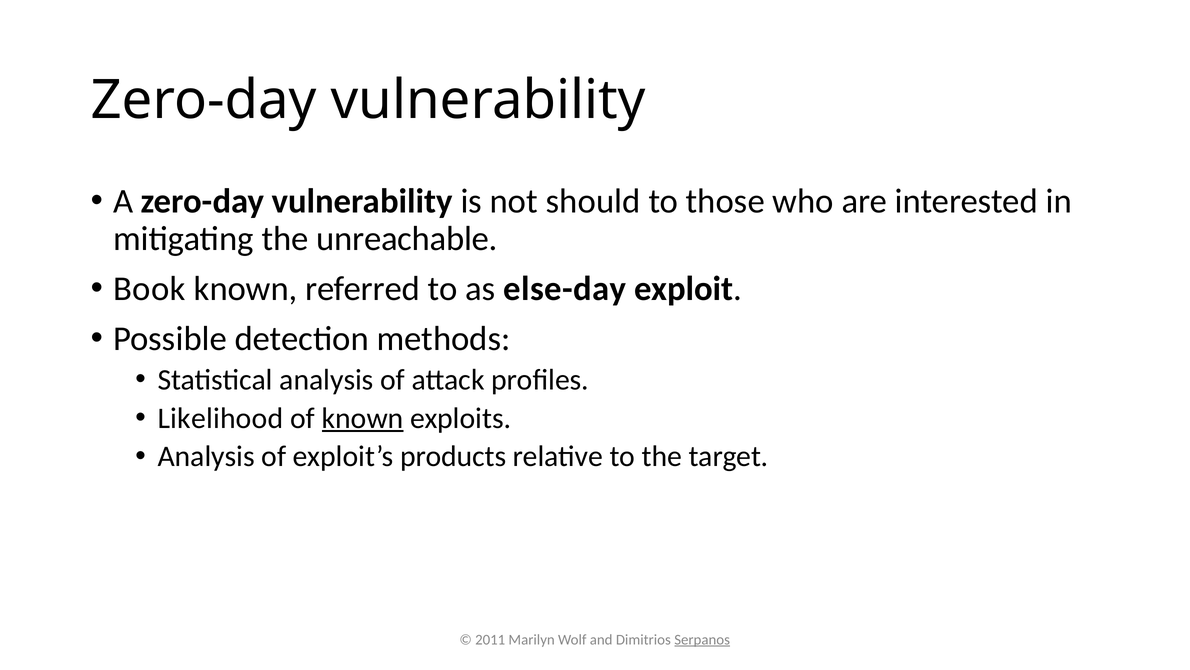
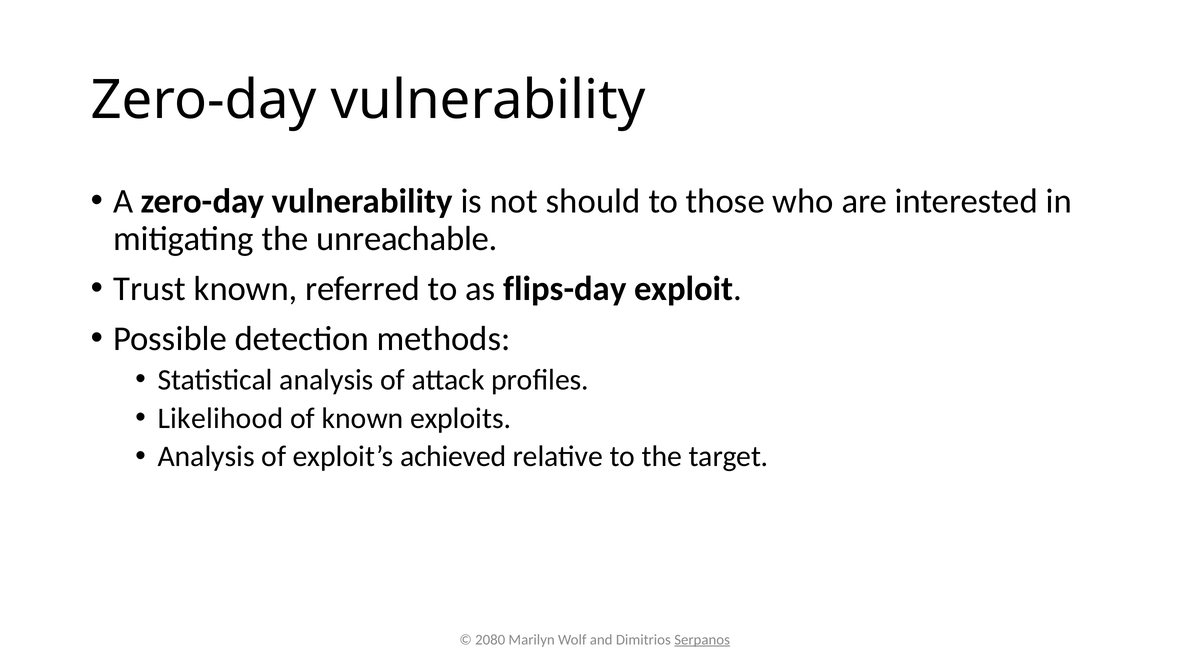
Book: Book -> Trust
else-day: else-day -> flips-day
known at (363, 418) underline: present -> none
products: products -> achieved
2011: 2011 -> 2080
